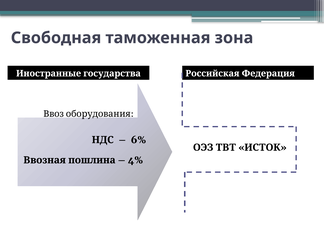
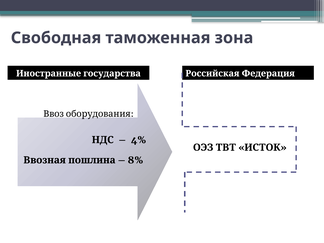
6%: 6% -> 4%
4%: 4% -> 8%
